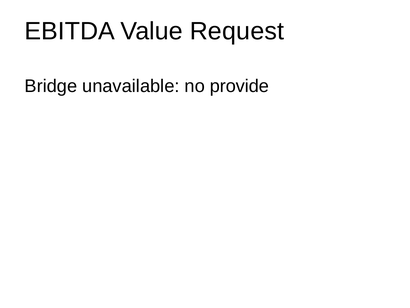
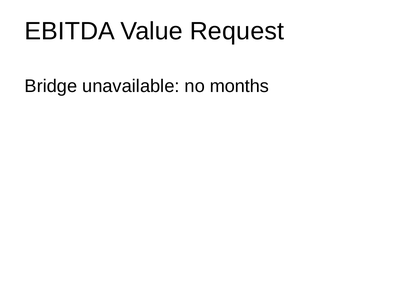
provide: provide -> months
